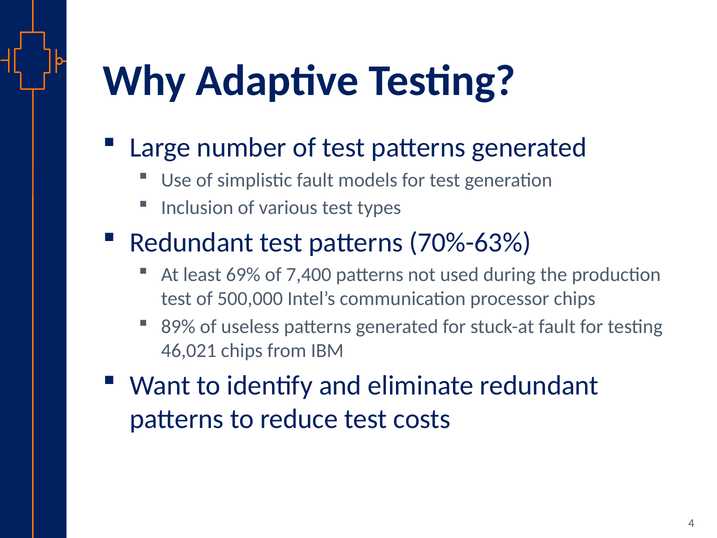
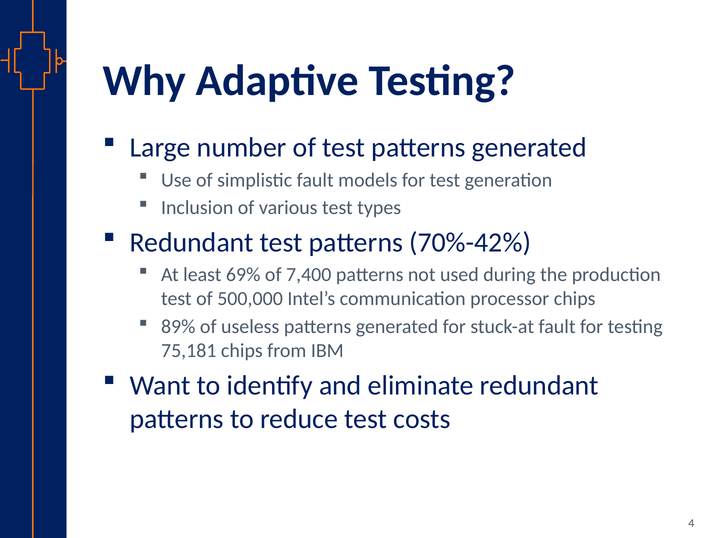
70%-63%: 70%-63% -> 70%-42%
46,021: 46,021 -> 75,181
